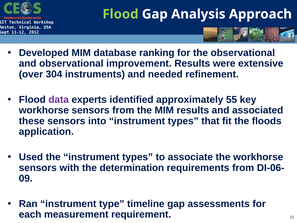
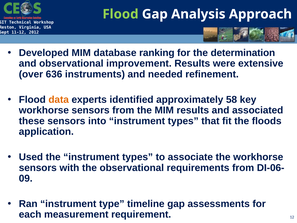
the observational: observational -> determination
304: 304 -> 636
data colour: purple -> orange
55: 55 -> 58
the determination: determination -> observational
